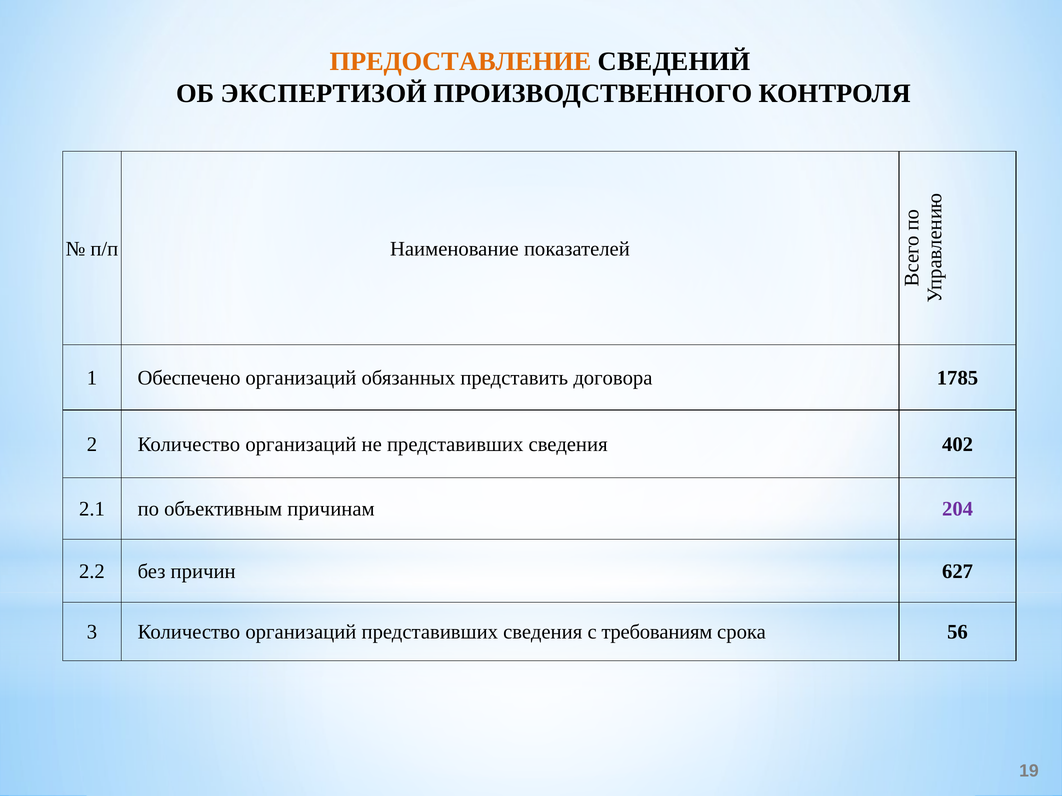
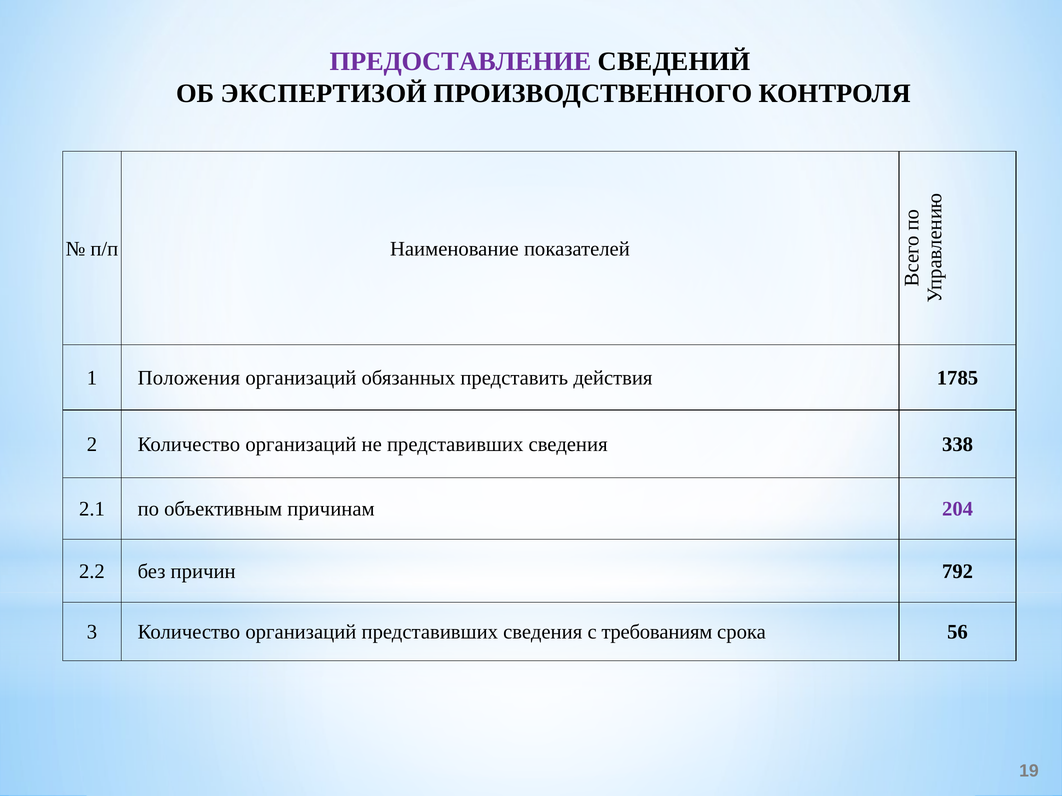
ПРЕДОСТАВЛЕНИЕ colour: orange -> purple
Обеспечено: Обеспечено -> Положения
договора: договора -> действия
402: 402 -> 338
627: 627 -> 792
